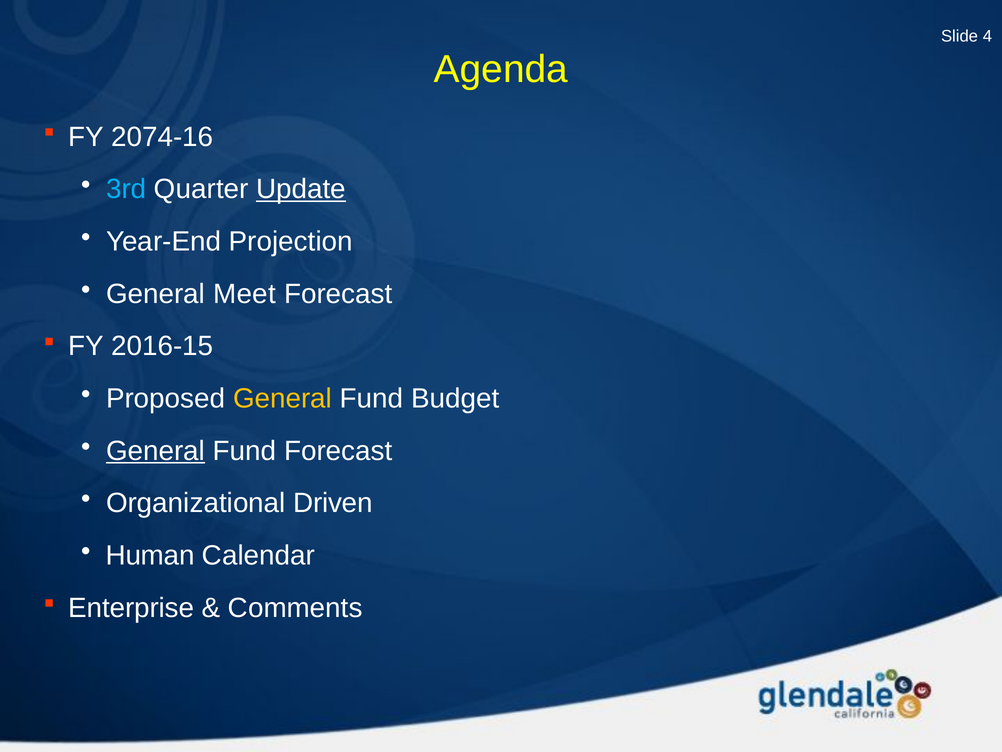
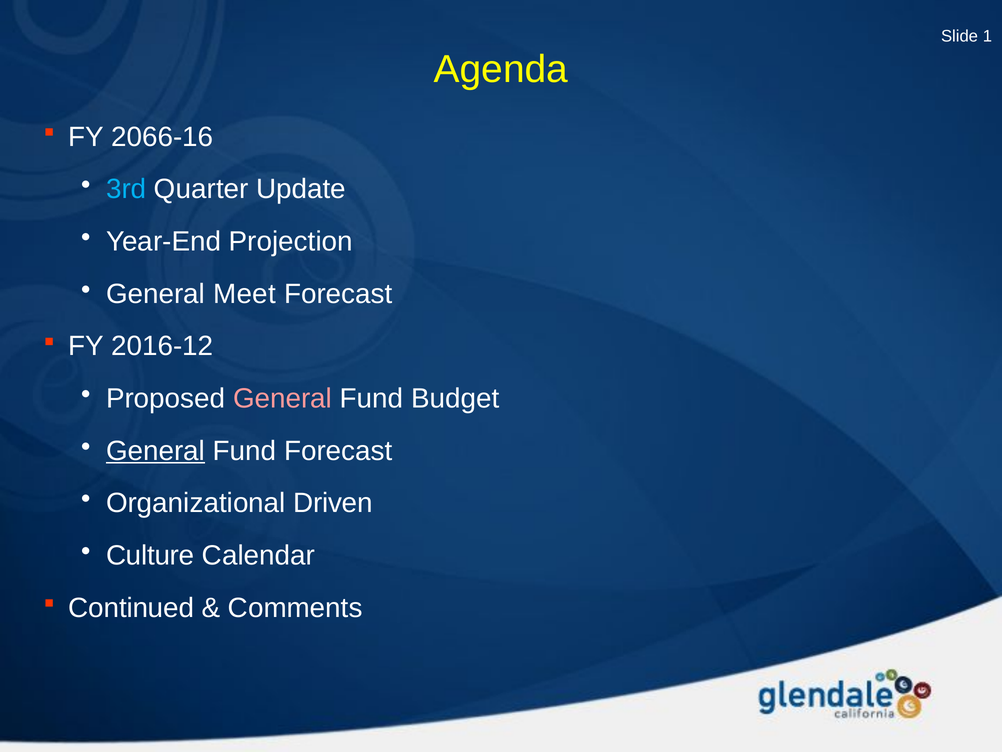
4: 4 -> 1
2074-16: 2074-16 -> 2066-16
Update underline: present -> none
2016-15: 2016-15 -> 2016-12
General at (283, 398) colour: yellow -> pink
Human: Human -> Culture
Enterprise: Enterprise -> Continued
